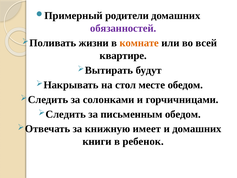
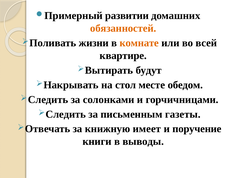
родители: родители -> развитии
обязанностей colour: purple -> orange
письменным обедом: обедом -> газеты
и домашних: домашних -> поручение
ребенок: ребенок -> выводы
